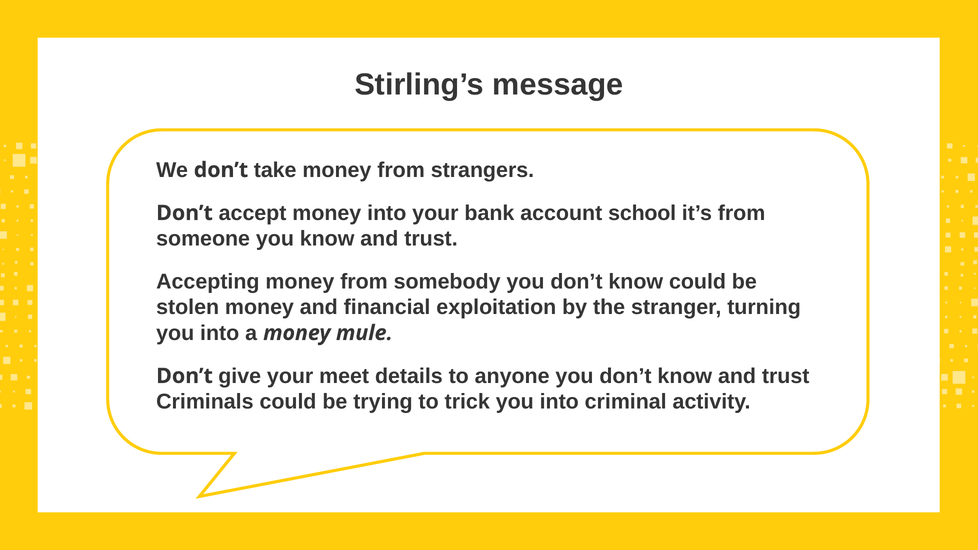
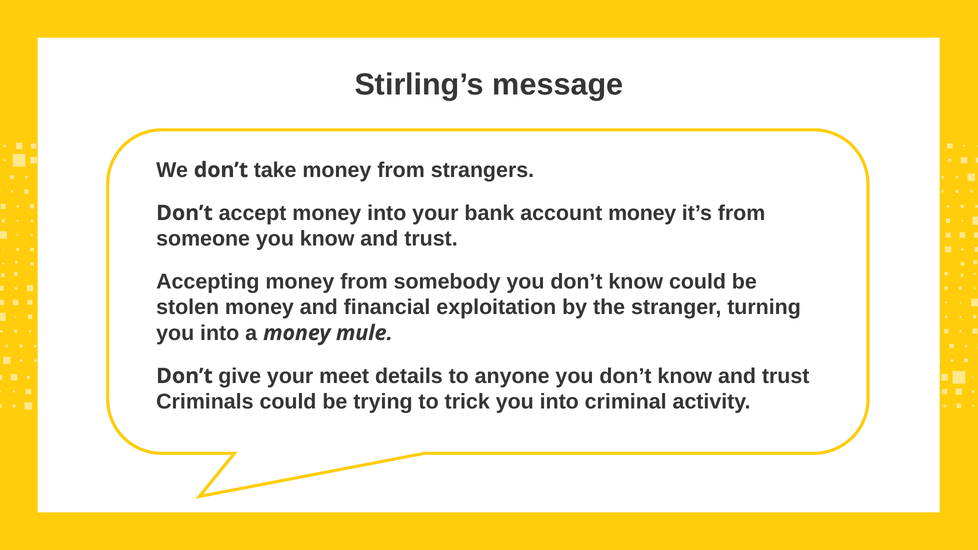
account school: school -> money
